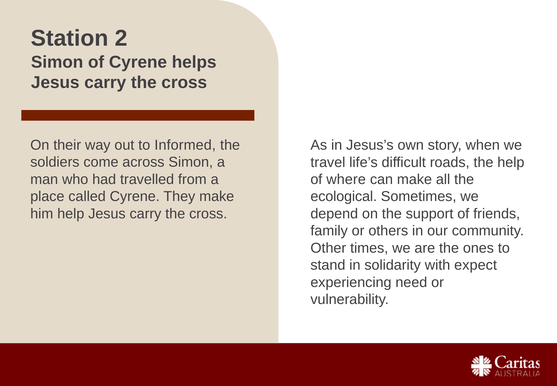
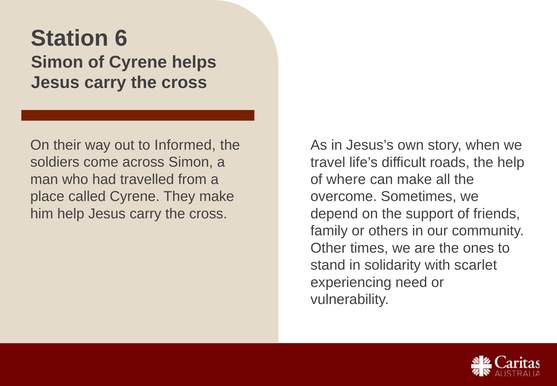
2: 2 -> 6
ecological: ecological -> overcome
expect: expect -> scarlet
